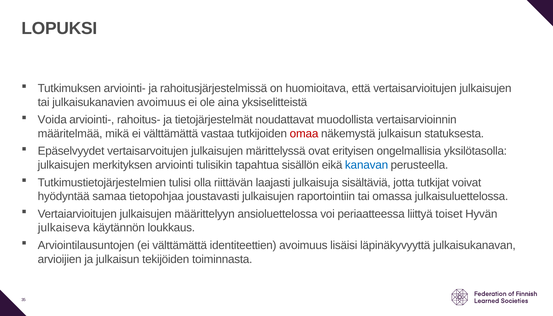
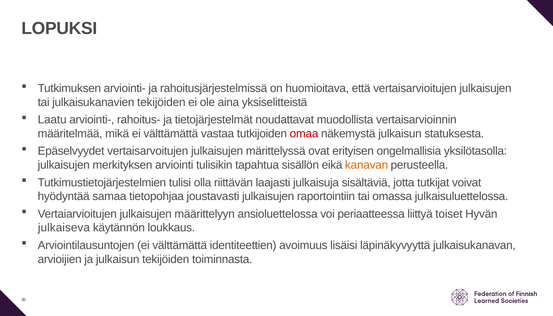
julkaisukanavien avoimuus: avoimuus -> tekijöiden
Voida: Voida -> Laatu
kanavan colour: blue -> orange
